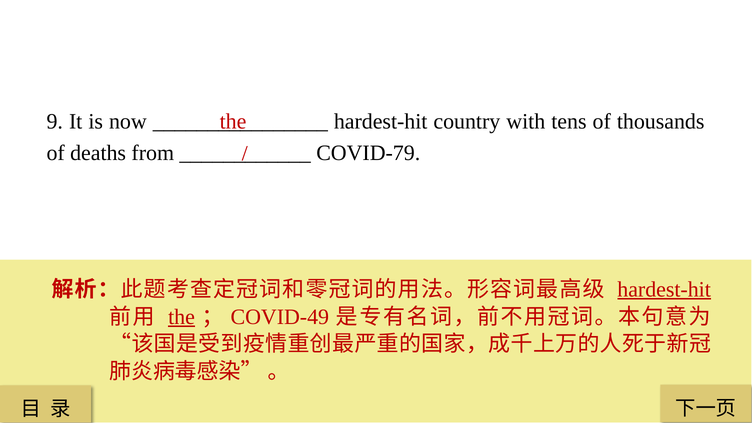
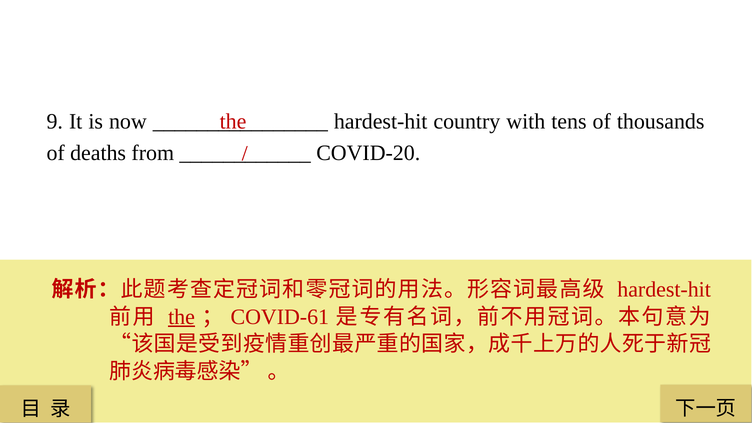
COVID-79: COVID-79 -> COVID-20
hardest-hit at (664, 289) underline: present -> none
COVID-49: COVID-49 -> COVID-61
